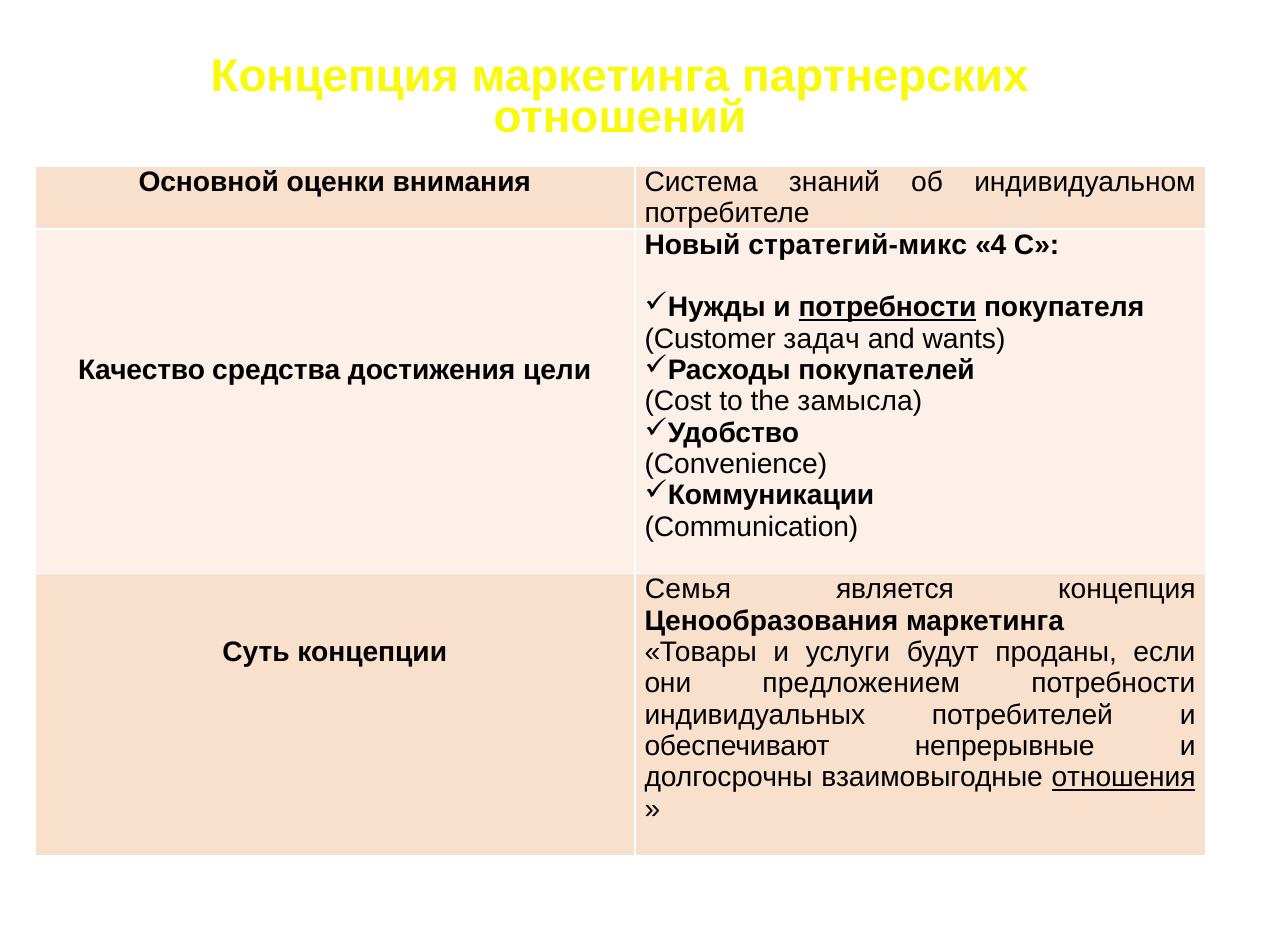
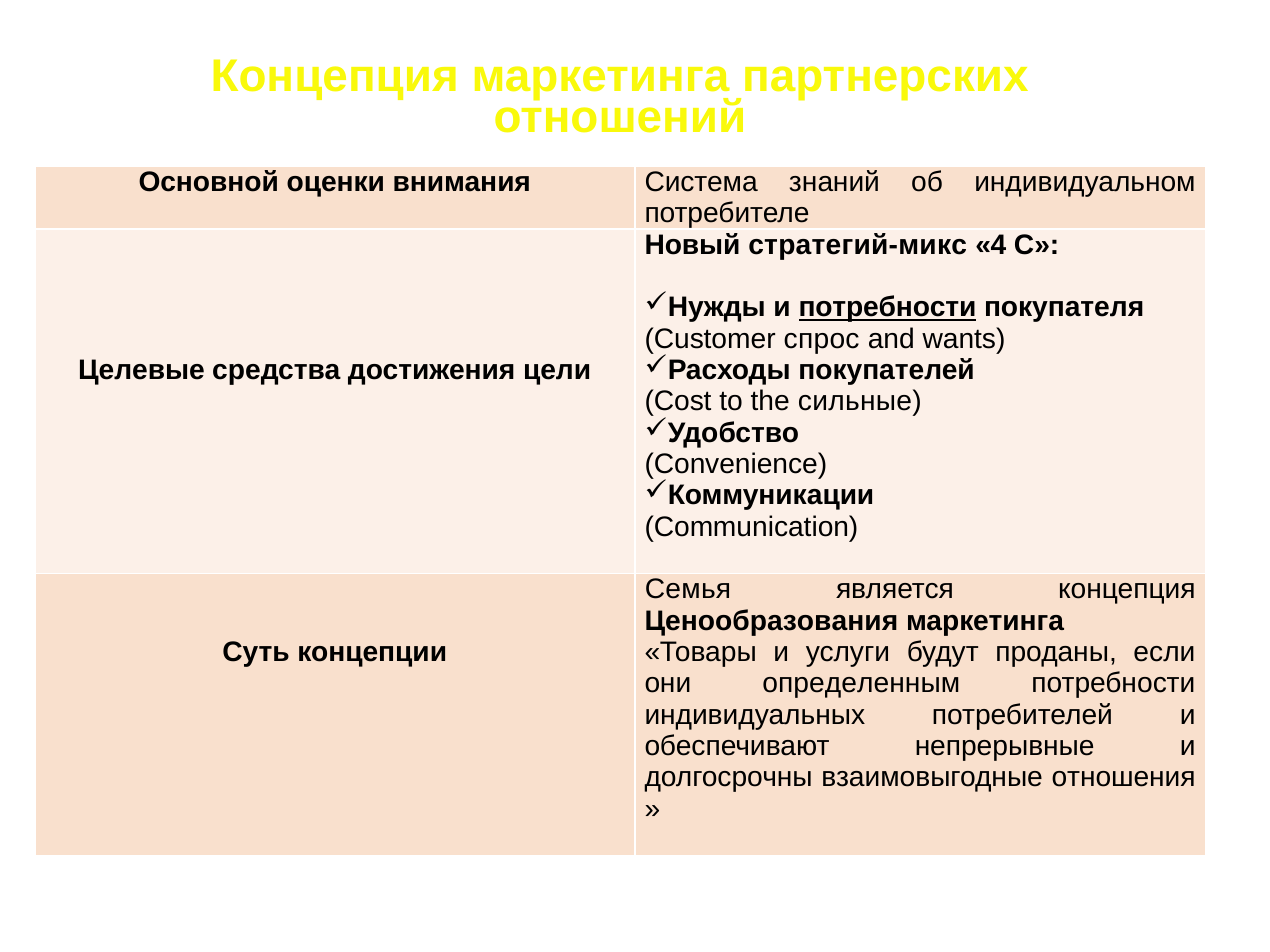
задач: задач -> спрос
Качество: Качество -> Целевые
замысла: замысла -> сильные
предложением: предложением -> определенным
отношения underline: present -> none
